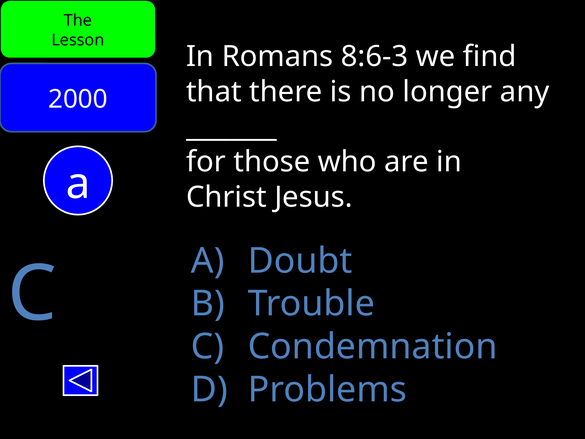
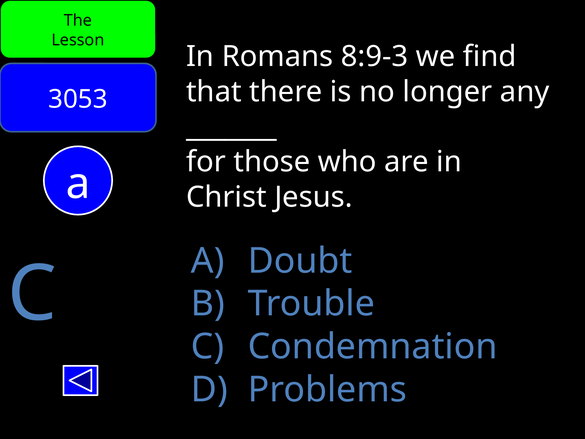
8:6-3: 8:6-3 -> 8:9-3
2000: 2000 -> 3053
